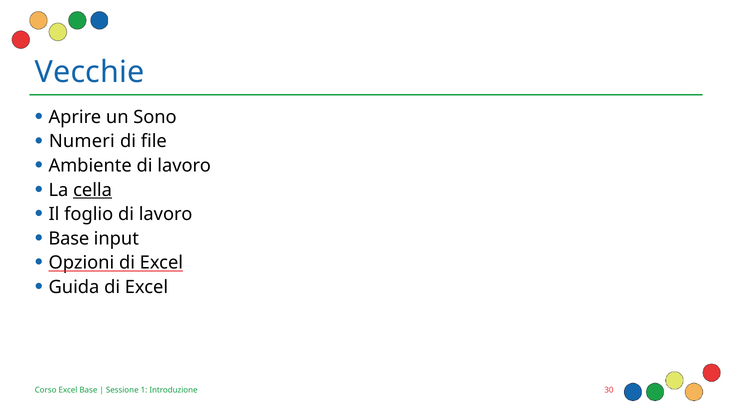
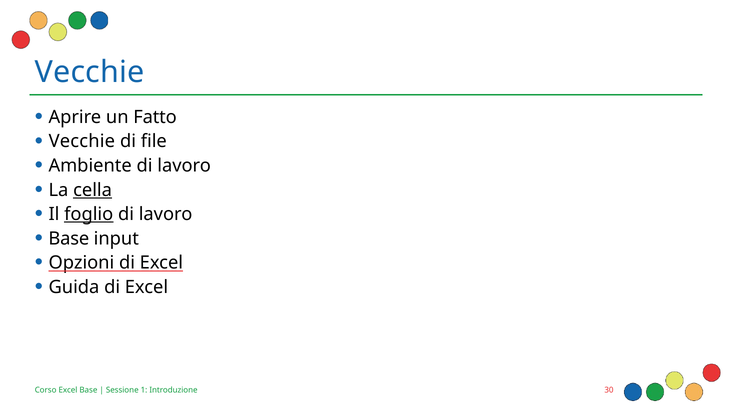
Sono: Sono -> Fatto
Numeri at (82, 141): Numeri -> Vecchie
foglio underline: none -> present
